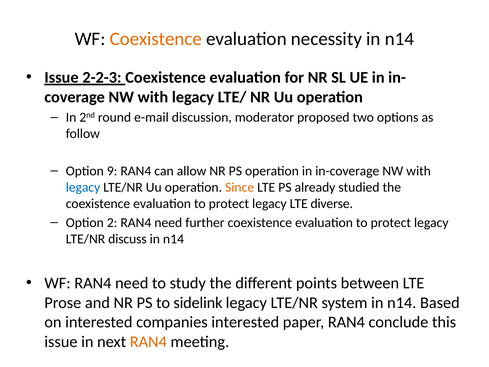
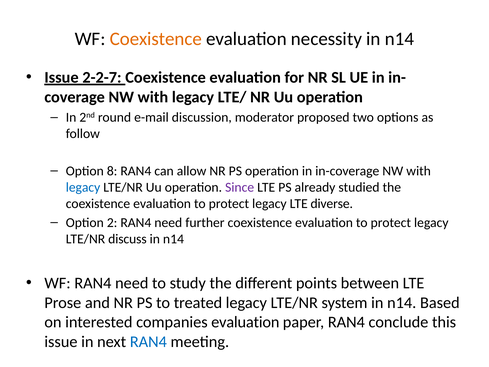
2-2-3: 2-2-3 -> 2-2-7
9: 9 -> 8
Since colour: orange -> purple
sidelink: sidelink -> treated
companies interested: interested -> evaluation
RAN4 at (148, 342) colour: orange -> blue
